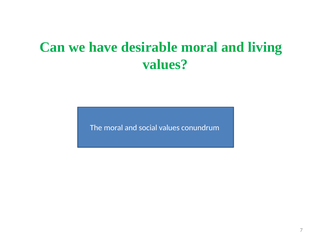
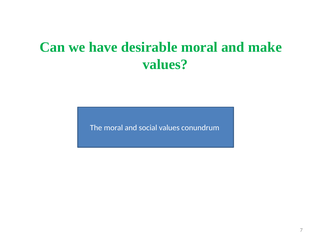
living: living -> make
